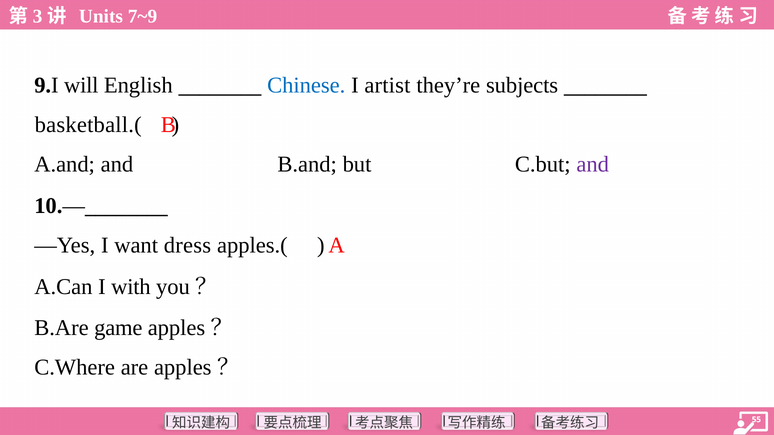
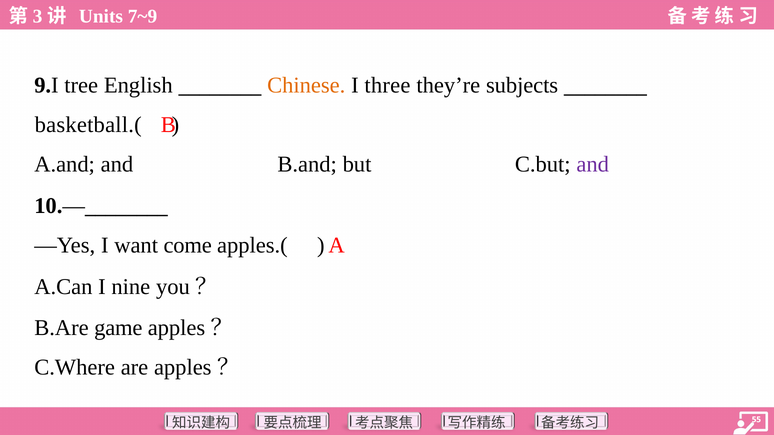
will: will -> tree
Chinese colour: blue -> orange
artist: artist -> three
dress: dress -> come
with: with -> nine
